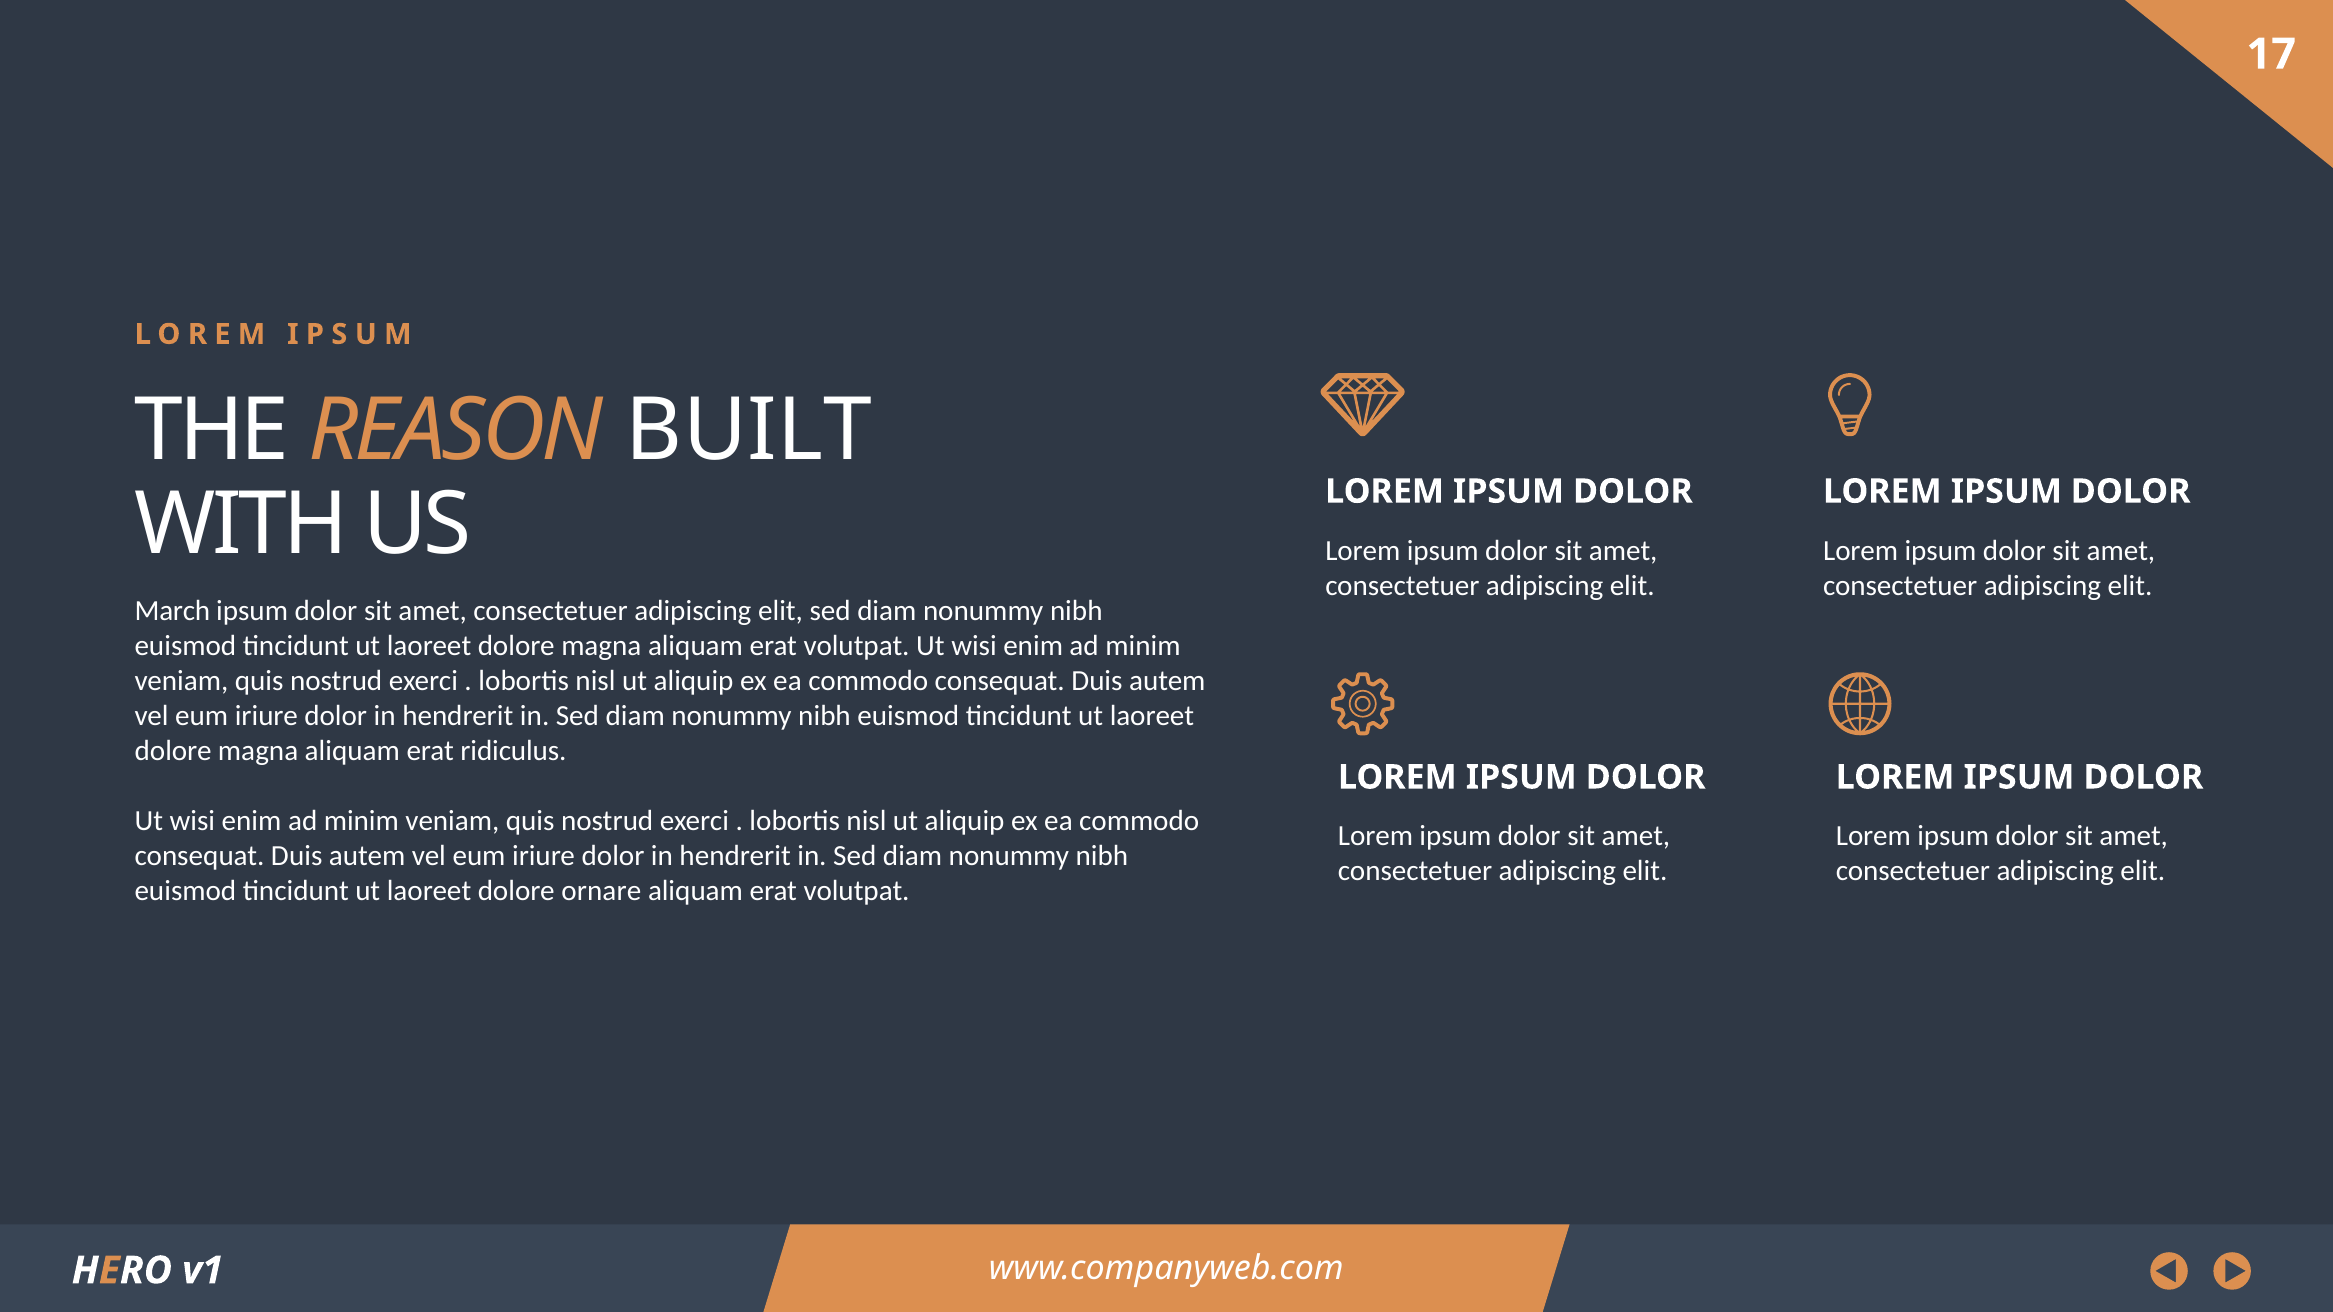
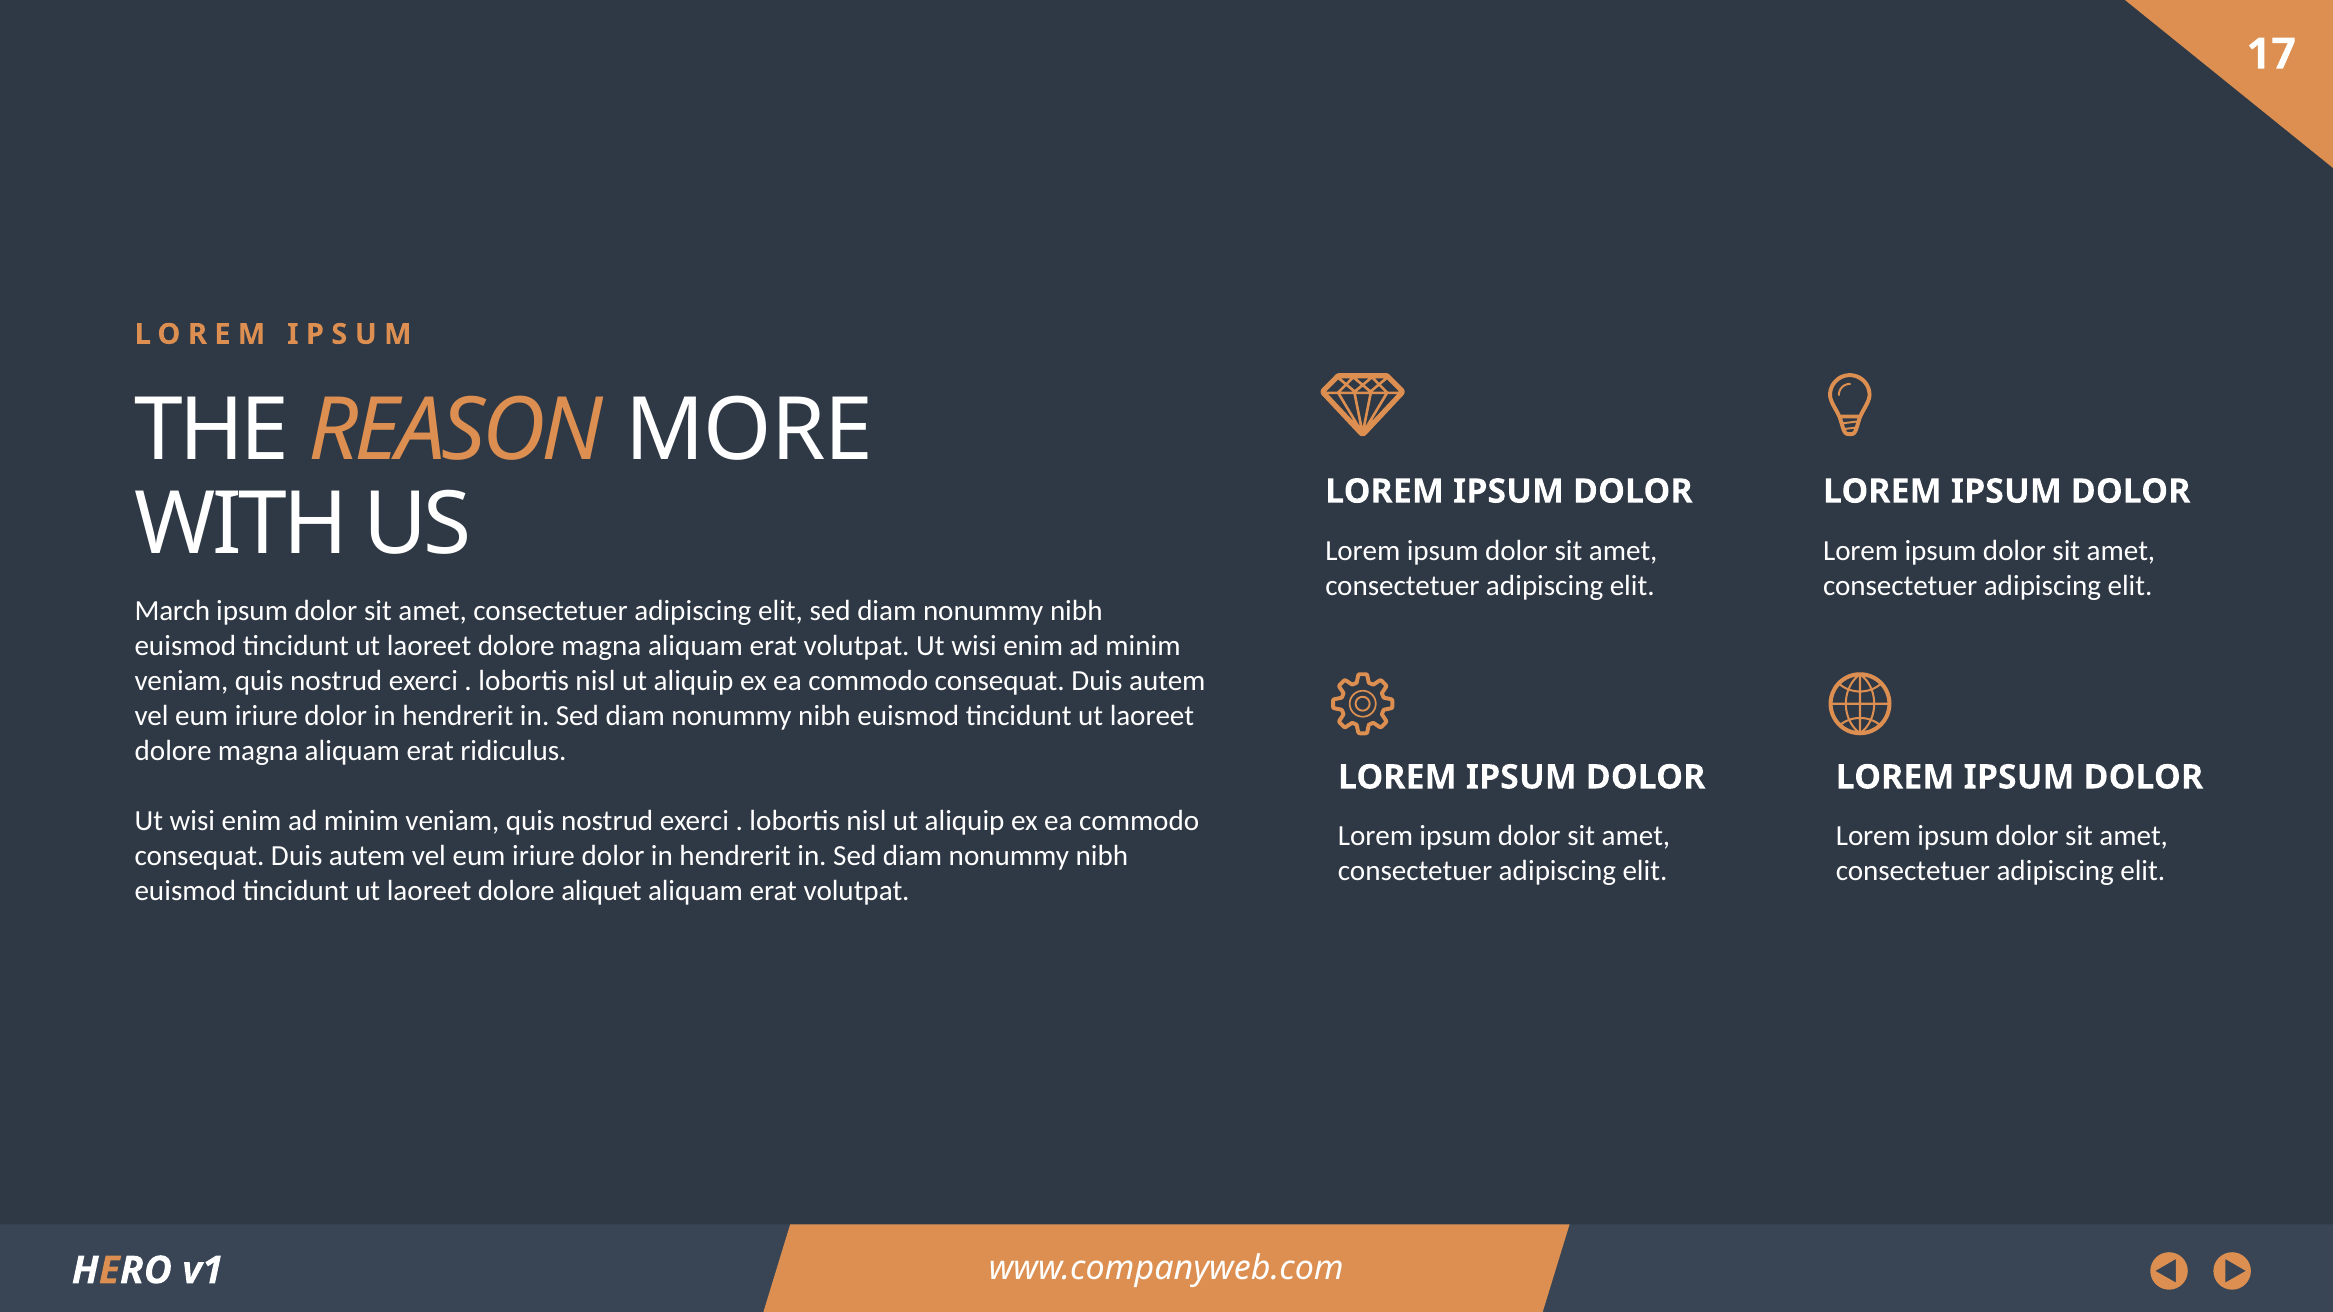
BUILT: BUILT -> MORE
ornare: ornare -> aliquet
